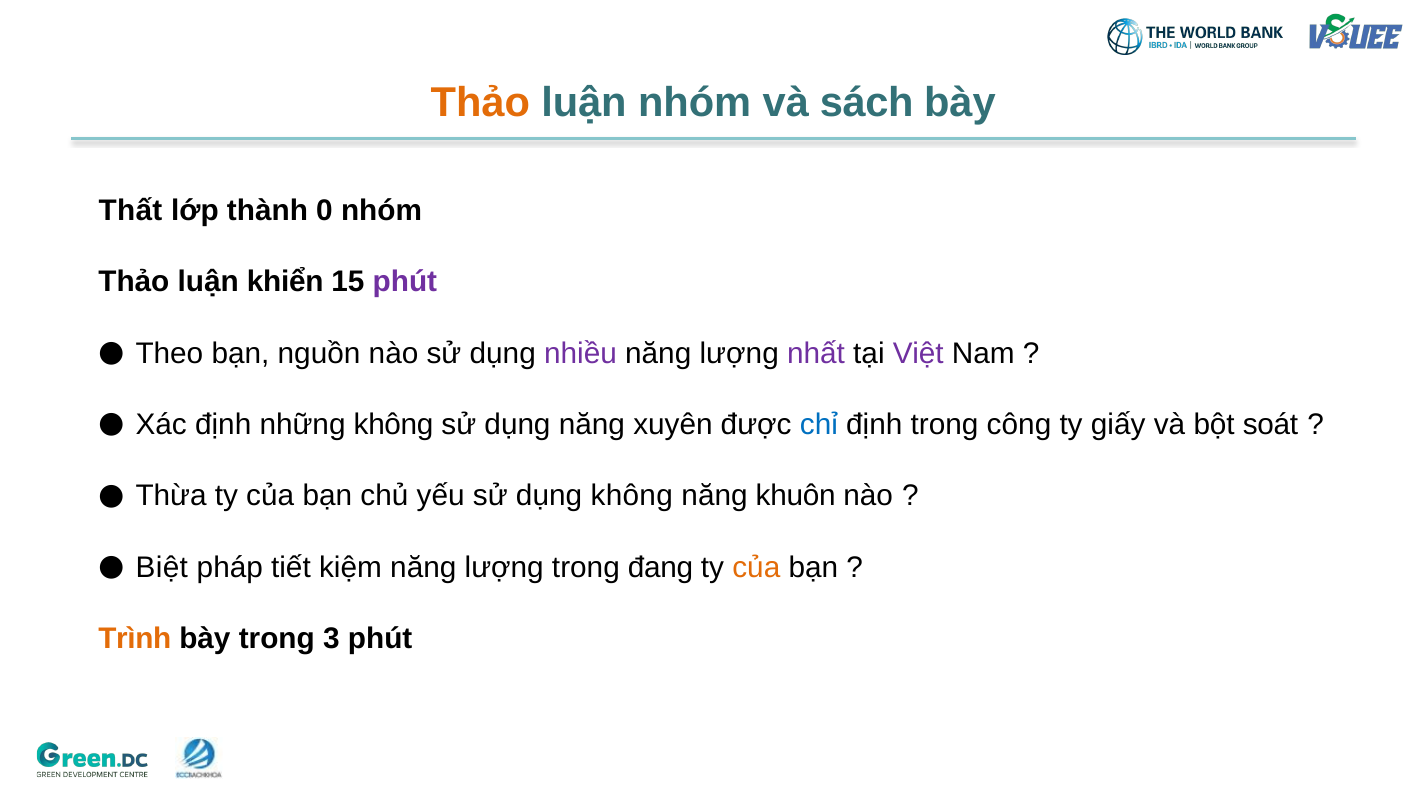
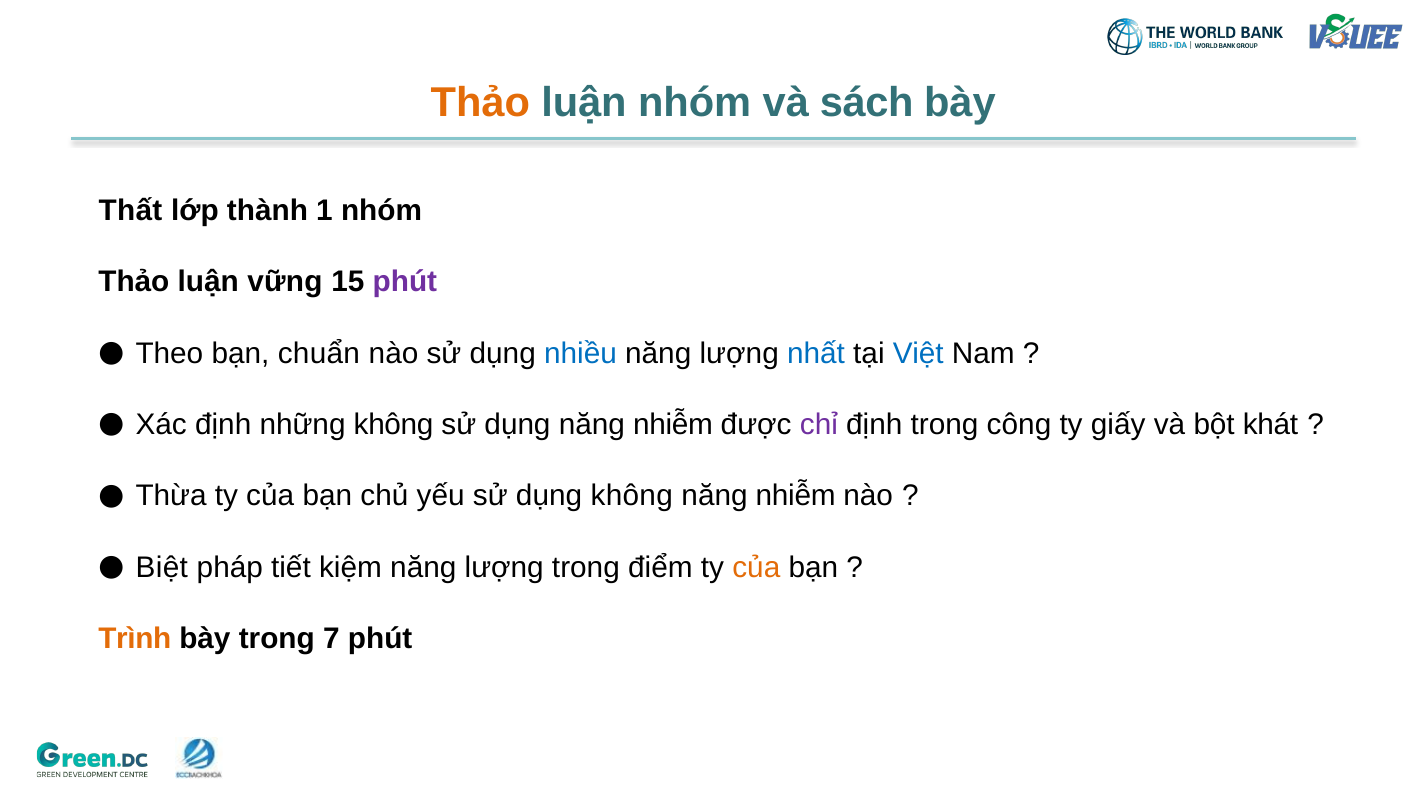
0: 0 -> 1
khiển: khiển -> vững
nguồn: nguồn -> chuẩn
nhiều colour: purple -> blue
nhất colour: purple -> blue
Việt colour: purple -> blue
dụng năng xuyên: xuyên -> nhiễm
chỉ colour: blue -> purple
soát: soát -> khát
khuôn at (796, 496): khuôn -> nhiễm
đang: đang -> điểm
3: 3 -> 7
